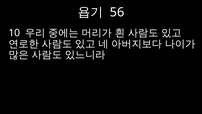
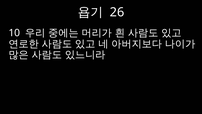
56: 56 -> 26
